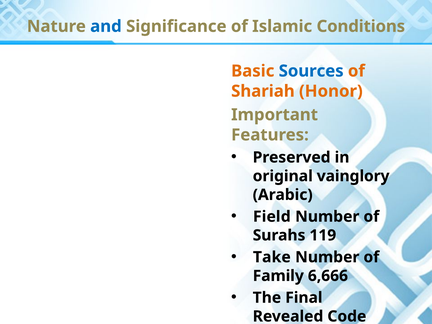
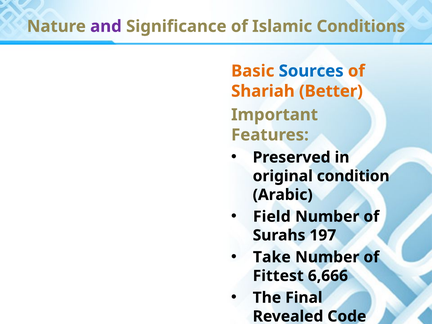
and colour: blue -> purple
Honor: Honor -> Better
vainglory: vainglory -> condition
119: 119 -> 197
Family: Family -> Fittest
